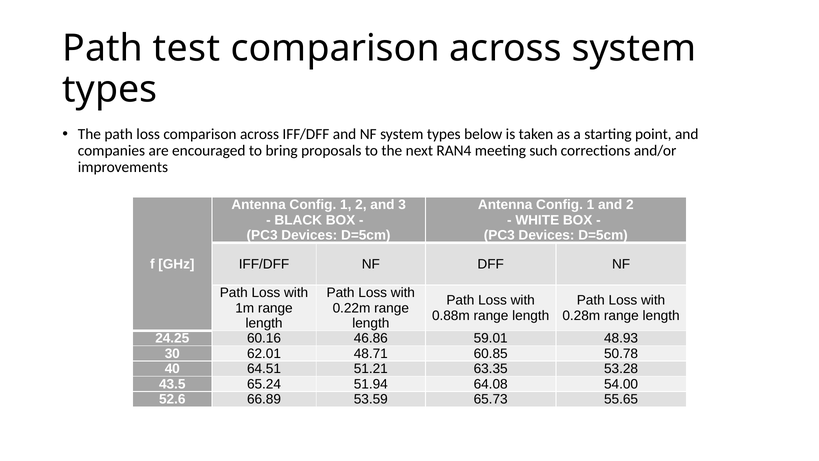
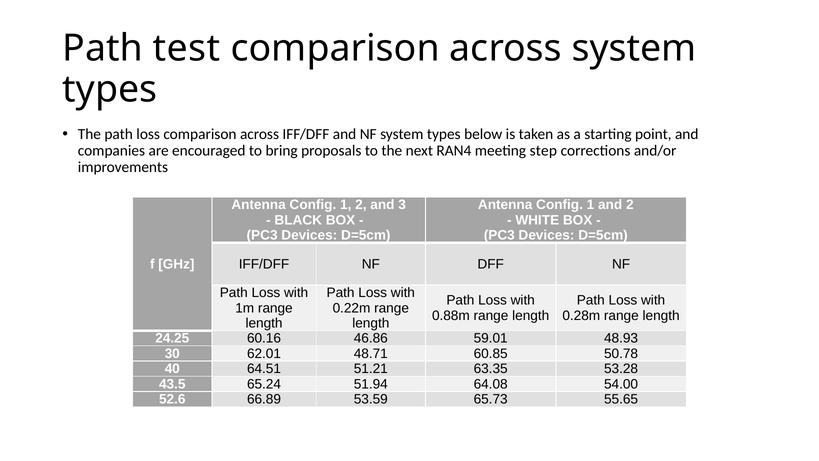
such: such -> step
